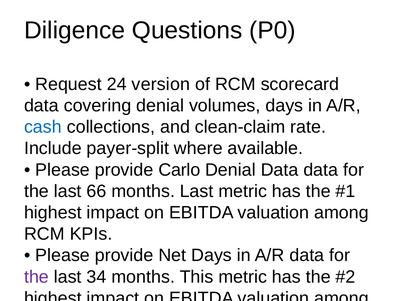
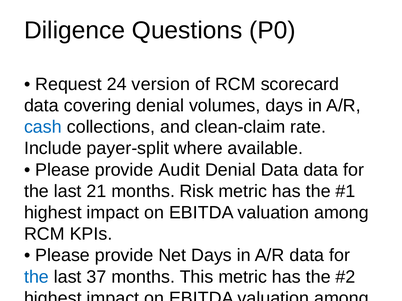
Carlo: Carlo -> Audit
66: 66 -> 21
months Last: Last -> Risk
the at (36, 277) colour: purple -> blue
34: 34 -> 37
